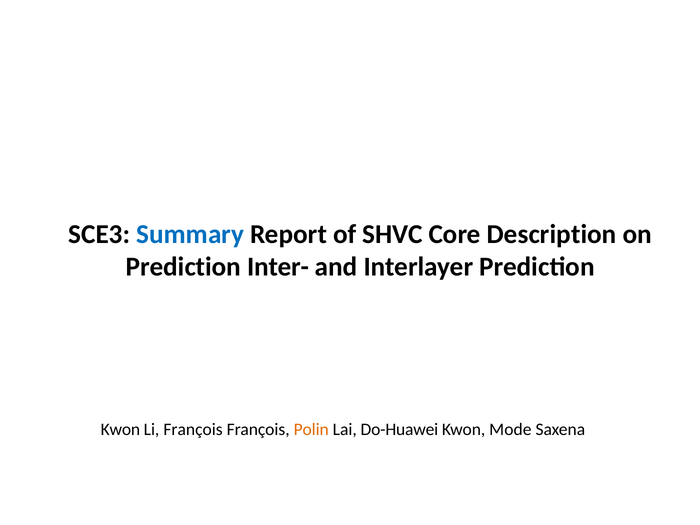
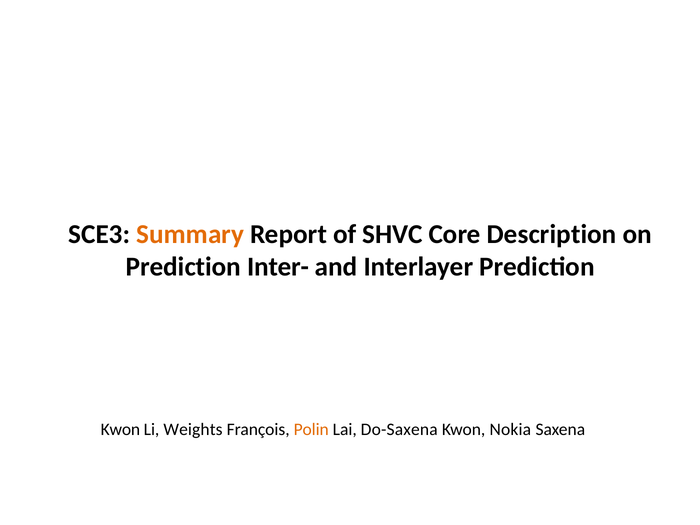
Summary colour: blue -> orange
Li François: François -> Weights
Do-Huawei: Do-Huawei -> Do-Saxena
Mode: Mode -> Nokia
